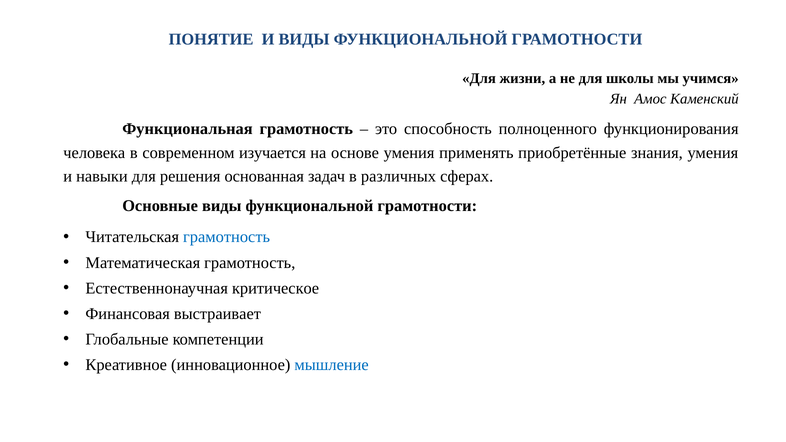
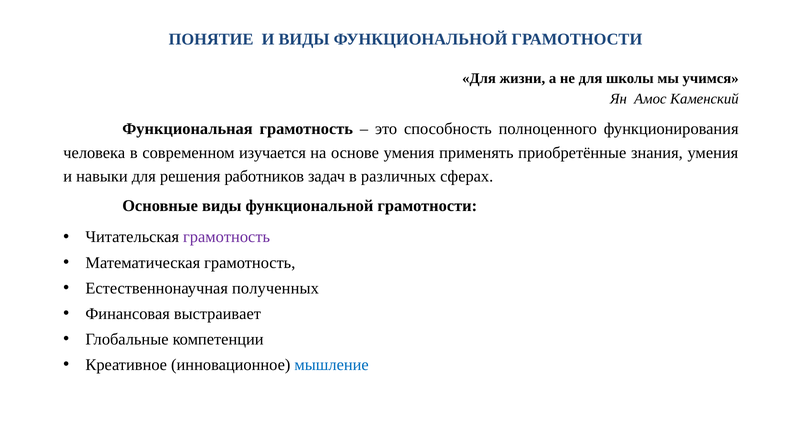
основанная: основанная -> работников
грамотность at (227, 237) colour: blue -> purple
критическое: критическое -> полученных
